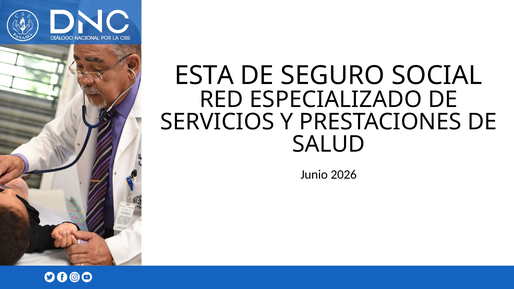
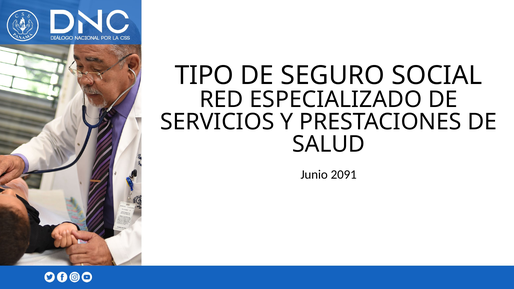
ESTA: ESTA -> TIPO
2026: 2026 -> 2091
